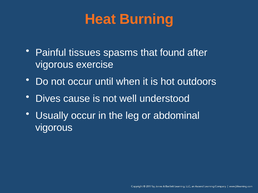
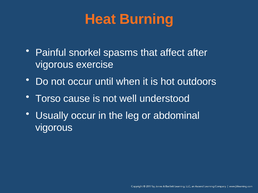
tissues: tissues -> snorkel
found: found -> affect
Dives: Dives -> Torso
